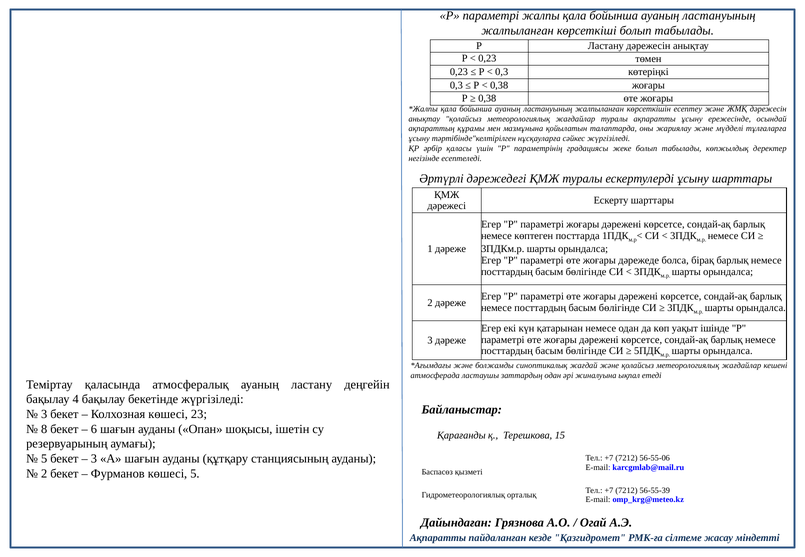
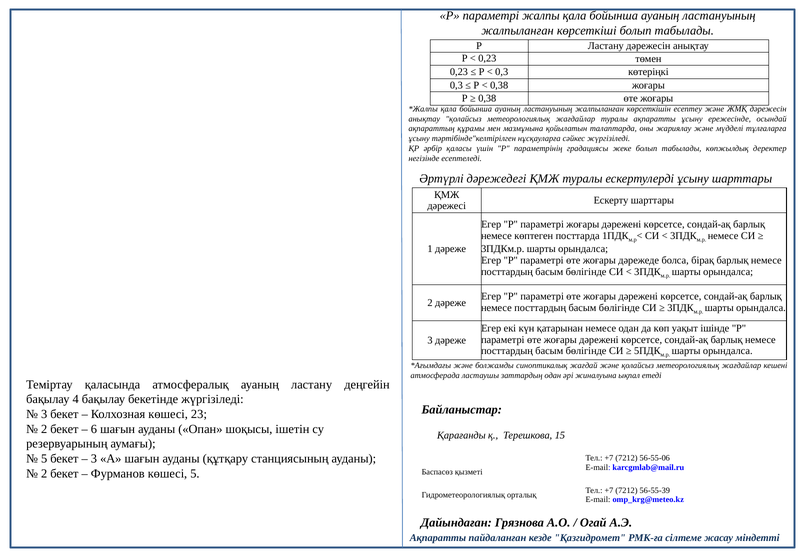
8 at (44, 429): 8 -> 2
